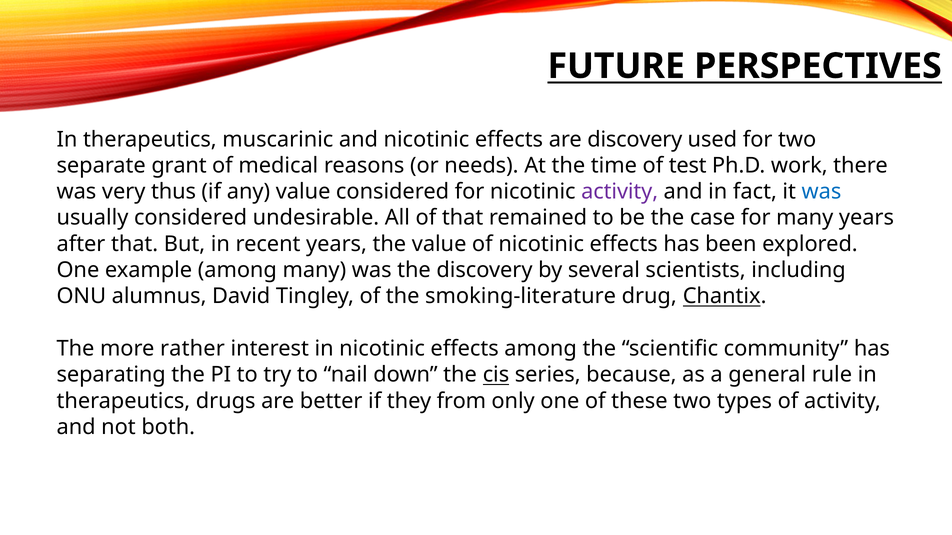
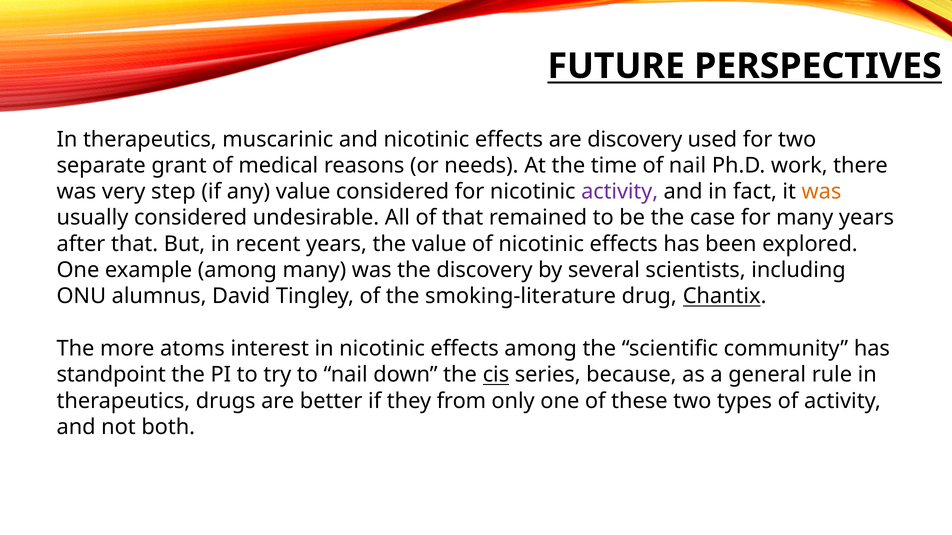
of test: test -> nail
thus: thus -> step
was at (821, 192) colour: blue -> orange
rather: rather -> atoms
separating: separating -> standpoint
